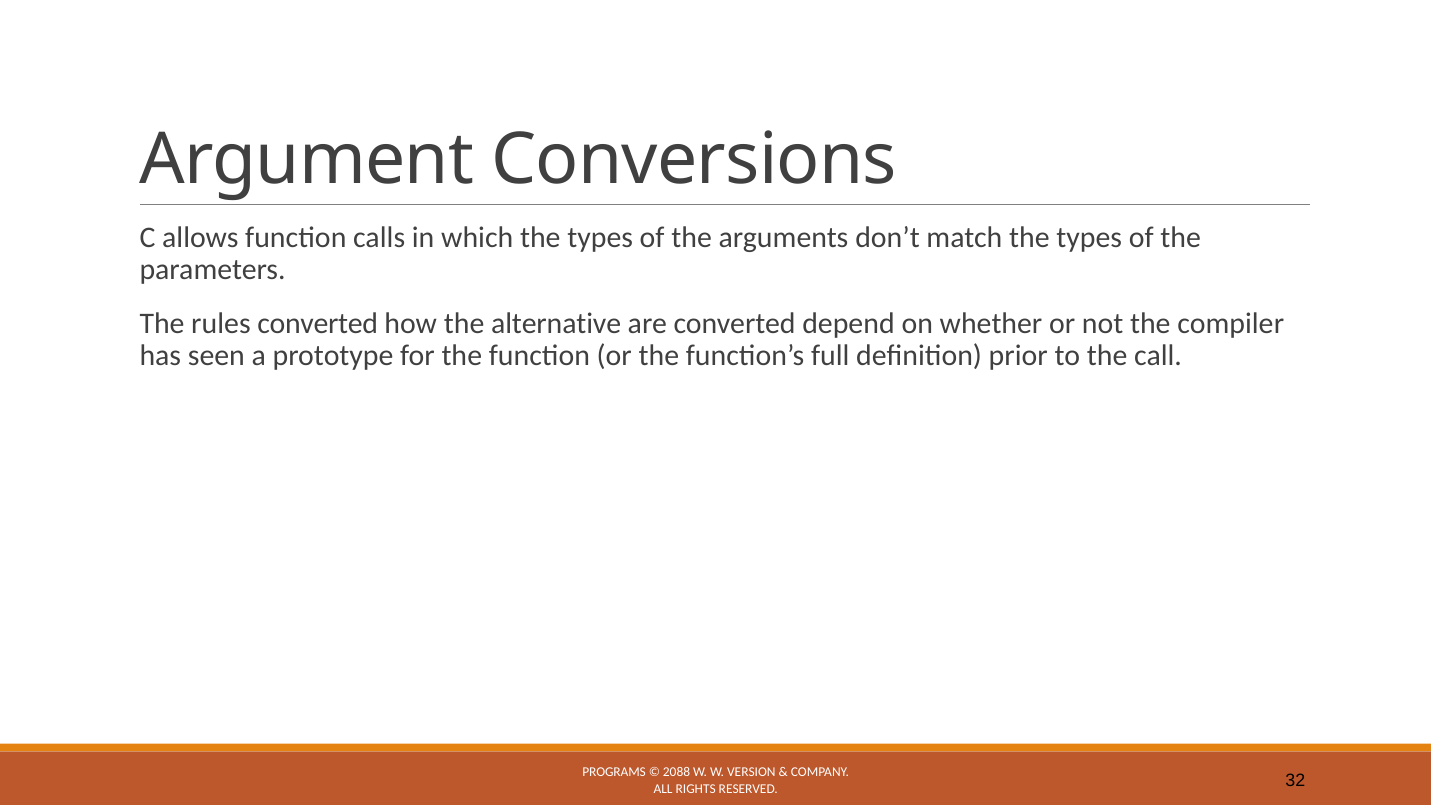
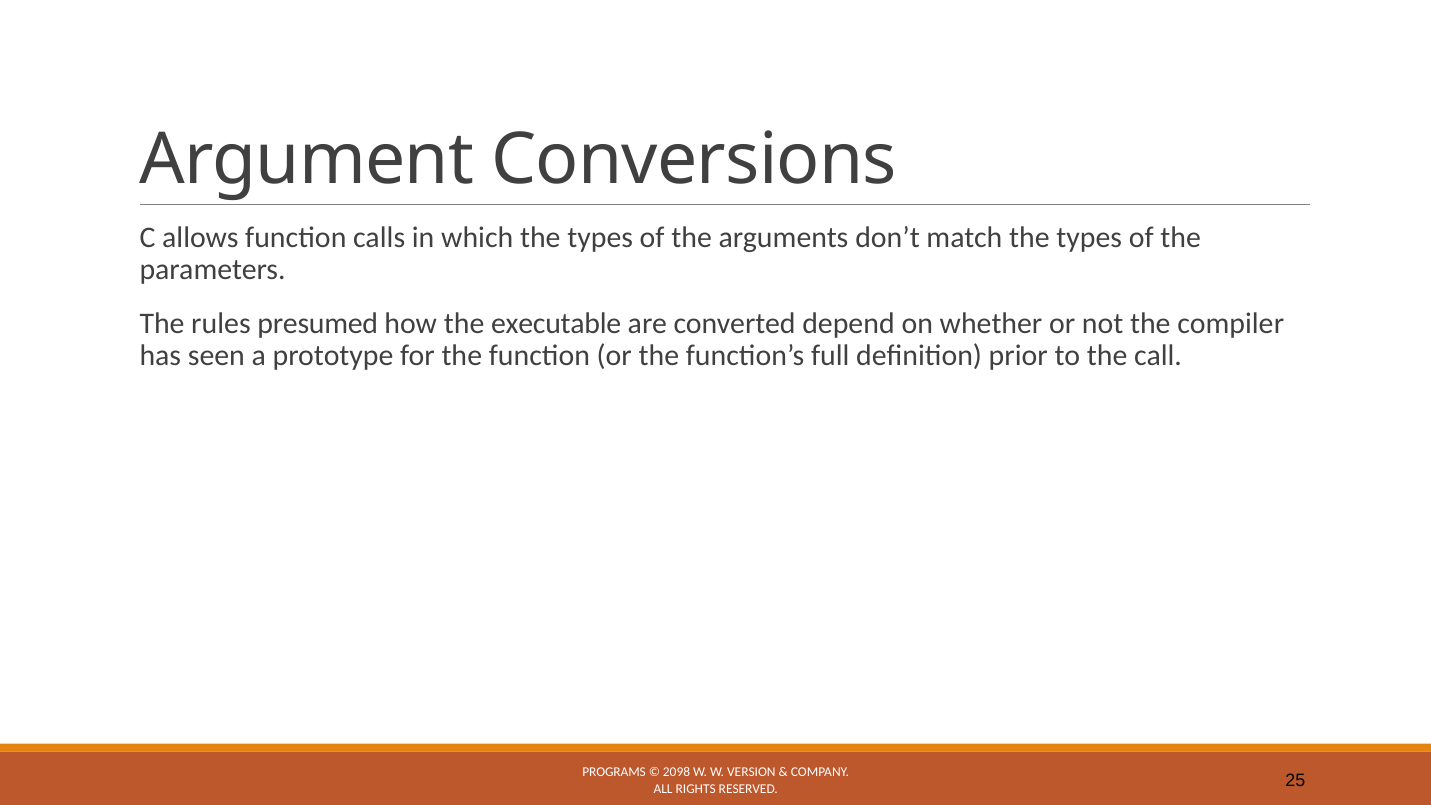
rules converted: converted -> presumed
alternative: alternative -> executable
2088: 2088 -> 2098
32: 32 -> 25
